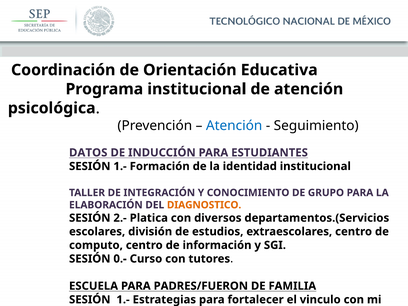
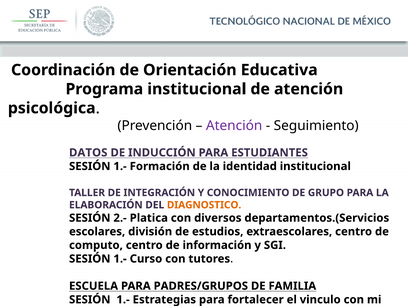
Atención at (234, 126) colour: blue -> purple
0.- at (120, 259): 0.- -> 1.-
PADRES/FUERON: PADRES/FUERON -> PADRES/GRUPOS
